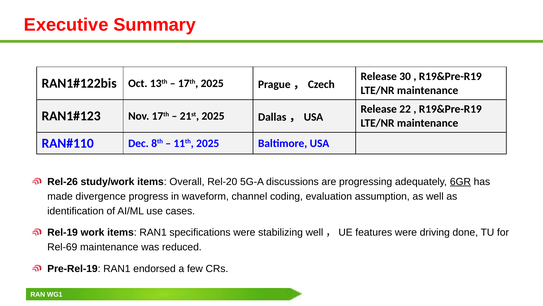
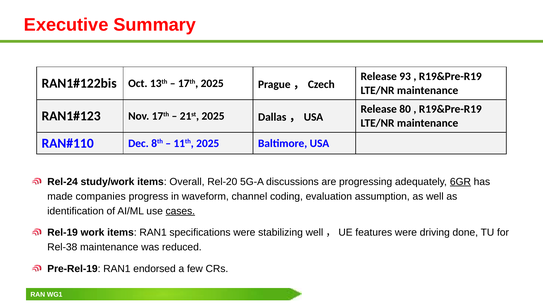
30: 30 -> 93
22: 22 -> 80
Rel-26: Rel-26 -> Rel-24
divergence: divergence -> companies
cases underline: none -> present
Rel-69: Rel-69 -> Rel-38
